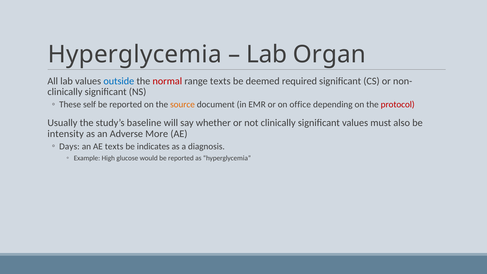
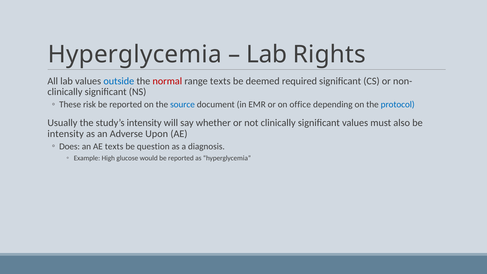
Organ: Organ -> Rights
self: self -> risk
source colour: orange -> blue
protocol colour: red -> blue
study’s baseline: baseline -> intensity
More: More -> Upon
Days: Days -> Does
indicates: indicates -> question
